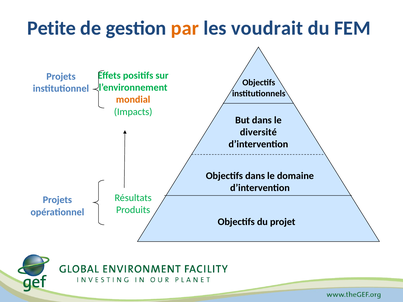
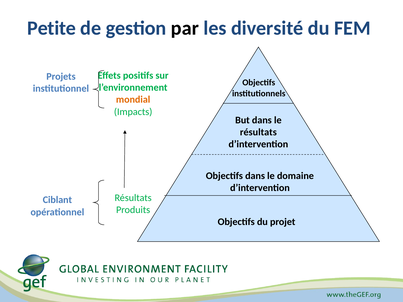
par colour: orange -> black
voudrait: voudrait -> diversité
diversité at (258, 132): diversité -> résultats
Projets at (57, 200): Projets -> Ciblant
